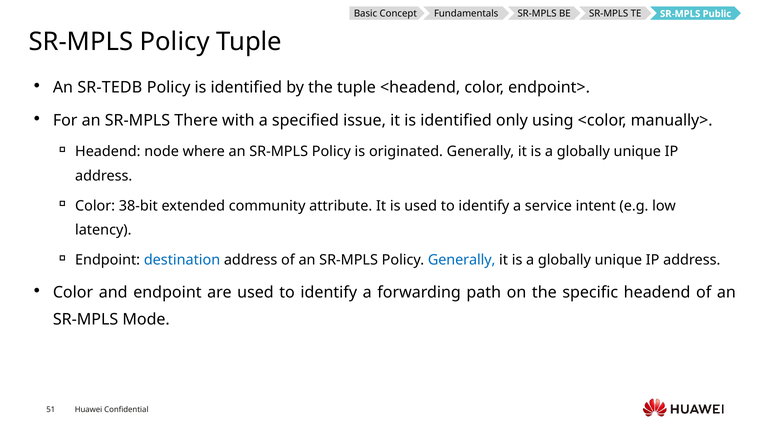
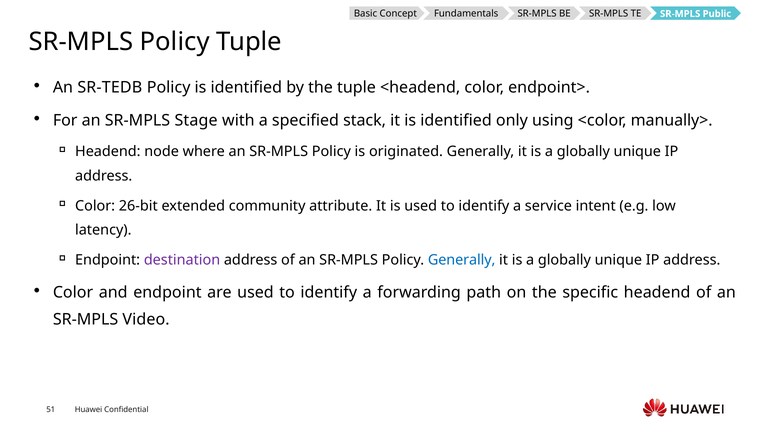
There: There -> Stage
issue: issue -> stack
38-bit: 38-bit -> 26-bit
destination colour: blue -> purple
Mode: Mode -> Video
